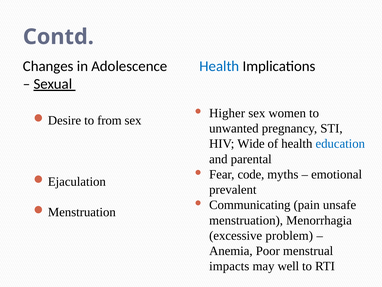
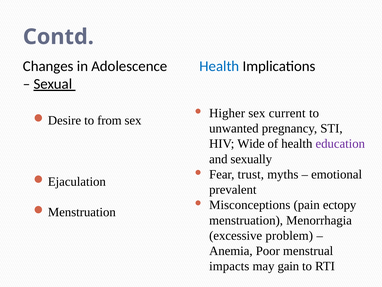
women: women -> current
education colour: blue -> purple
parental: parental -> sexually
code: code -> trust
Communicating: Communicating -> Misconceptions
unsafe: unsafe -> ectopy
well: well -> gain
